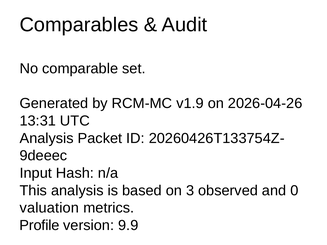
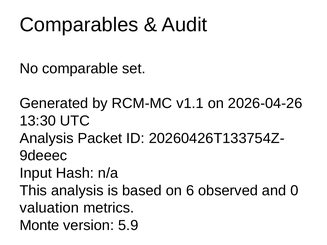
v1.9: v1.9 -> v1.1
13:31: 13:31 -> 13:30
3: 3 -> 6
Profile: Profile -> Monte
9.9: 9.9 -> 5.9
